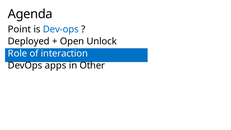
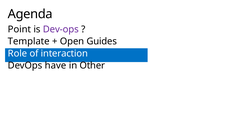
Dev-ops colour: blue -> purple
Deployed: Deployed -> Template
Unlock: Unlock -> Guides
apps: apps -> have
